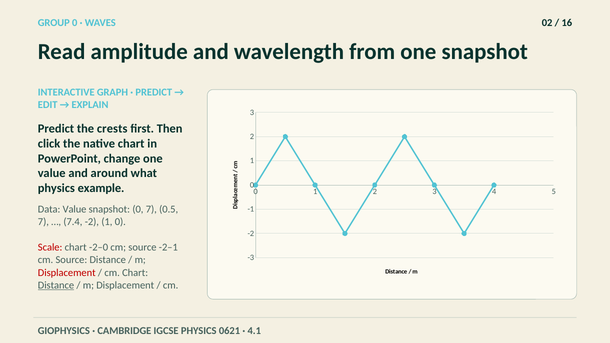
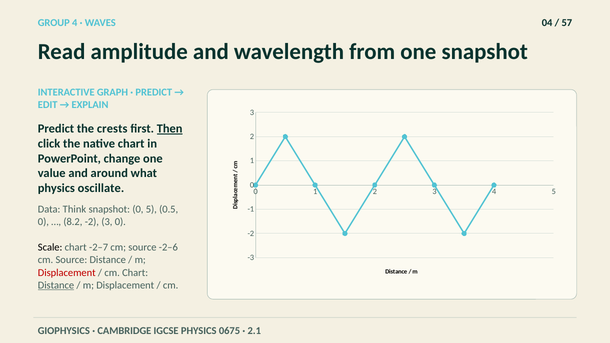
GROUP 0: 0 -> 4
02: 02 -> 04
16: 16 -> 57
Then underline: none -> present
example: example -> oscillate
Data Value: Value -> Think
0 7: 7 -> 5
7 at (43, 222): 7 -> 0
7.4: 7.4 -> 8.2
-2 1: 1 -> 3
Scale colour: red -> black
-2–0: -2–0 -> -2–7
-2–1: -2–1 -> -2–6
0621: 0621 -> 0675
4.1: 4.1 -> 2.1
